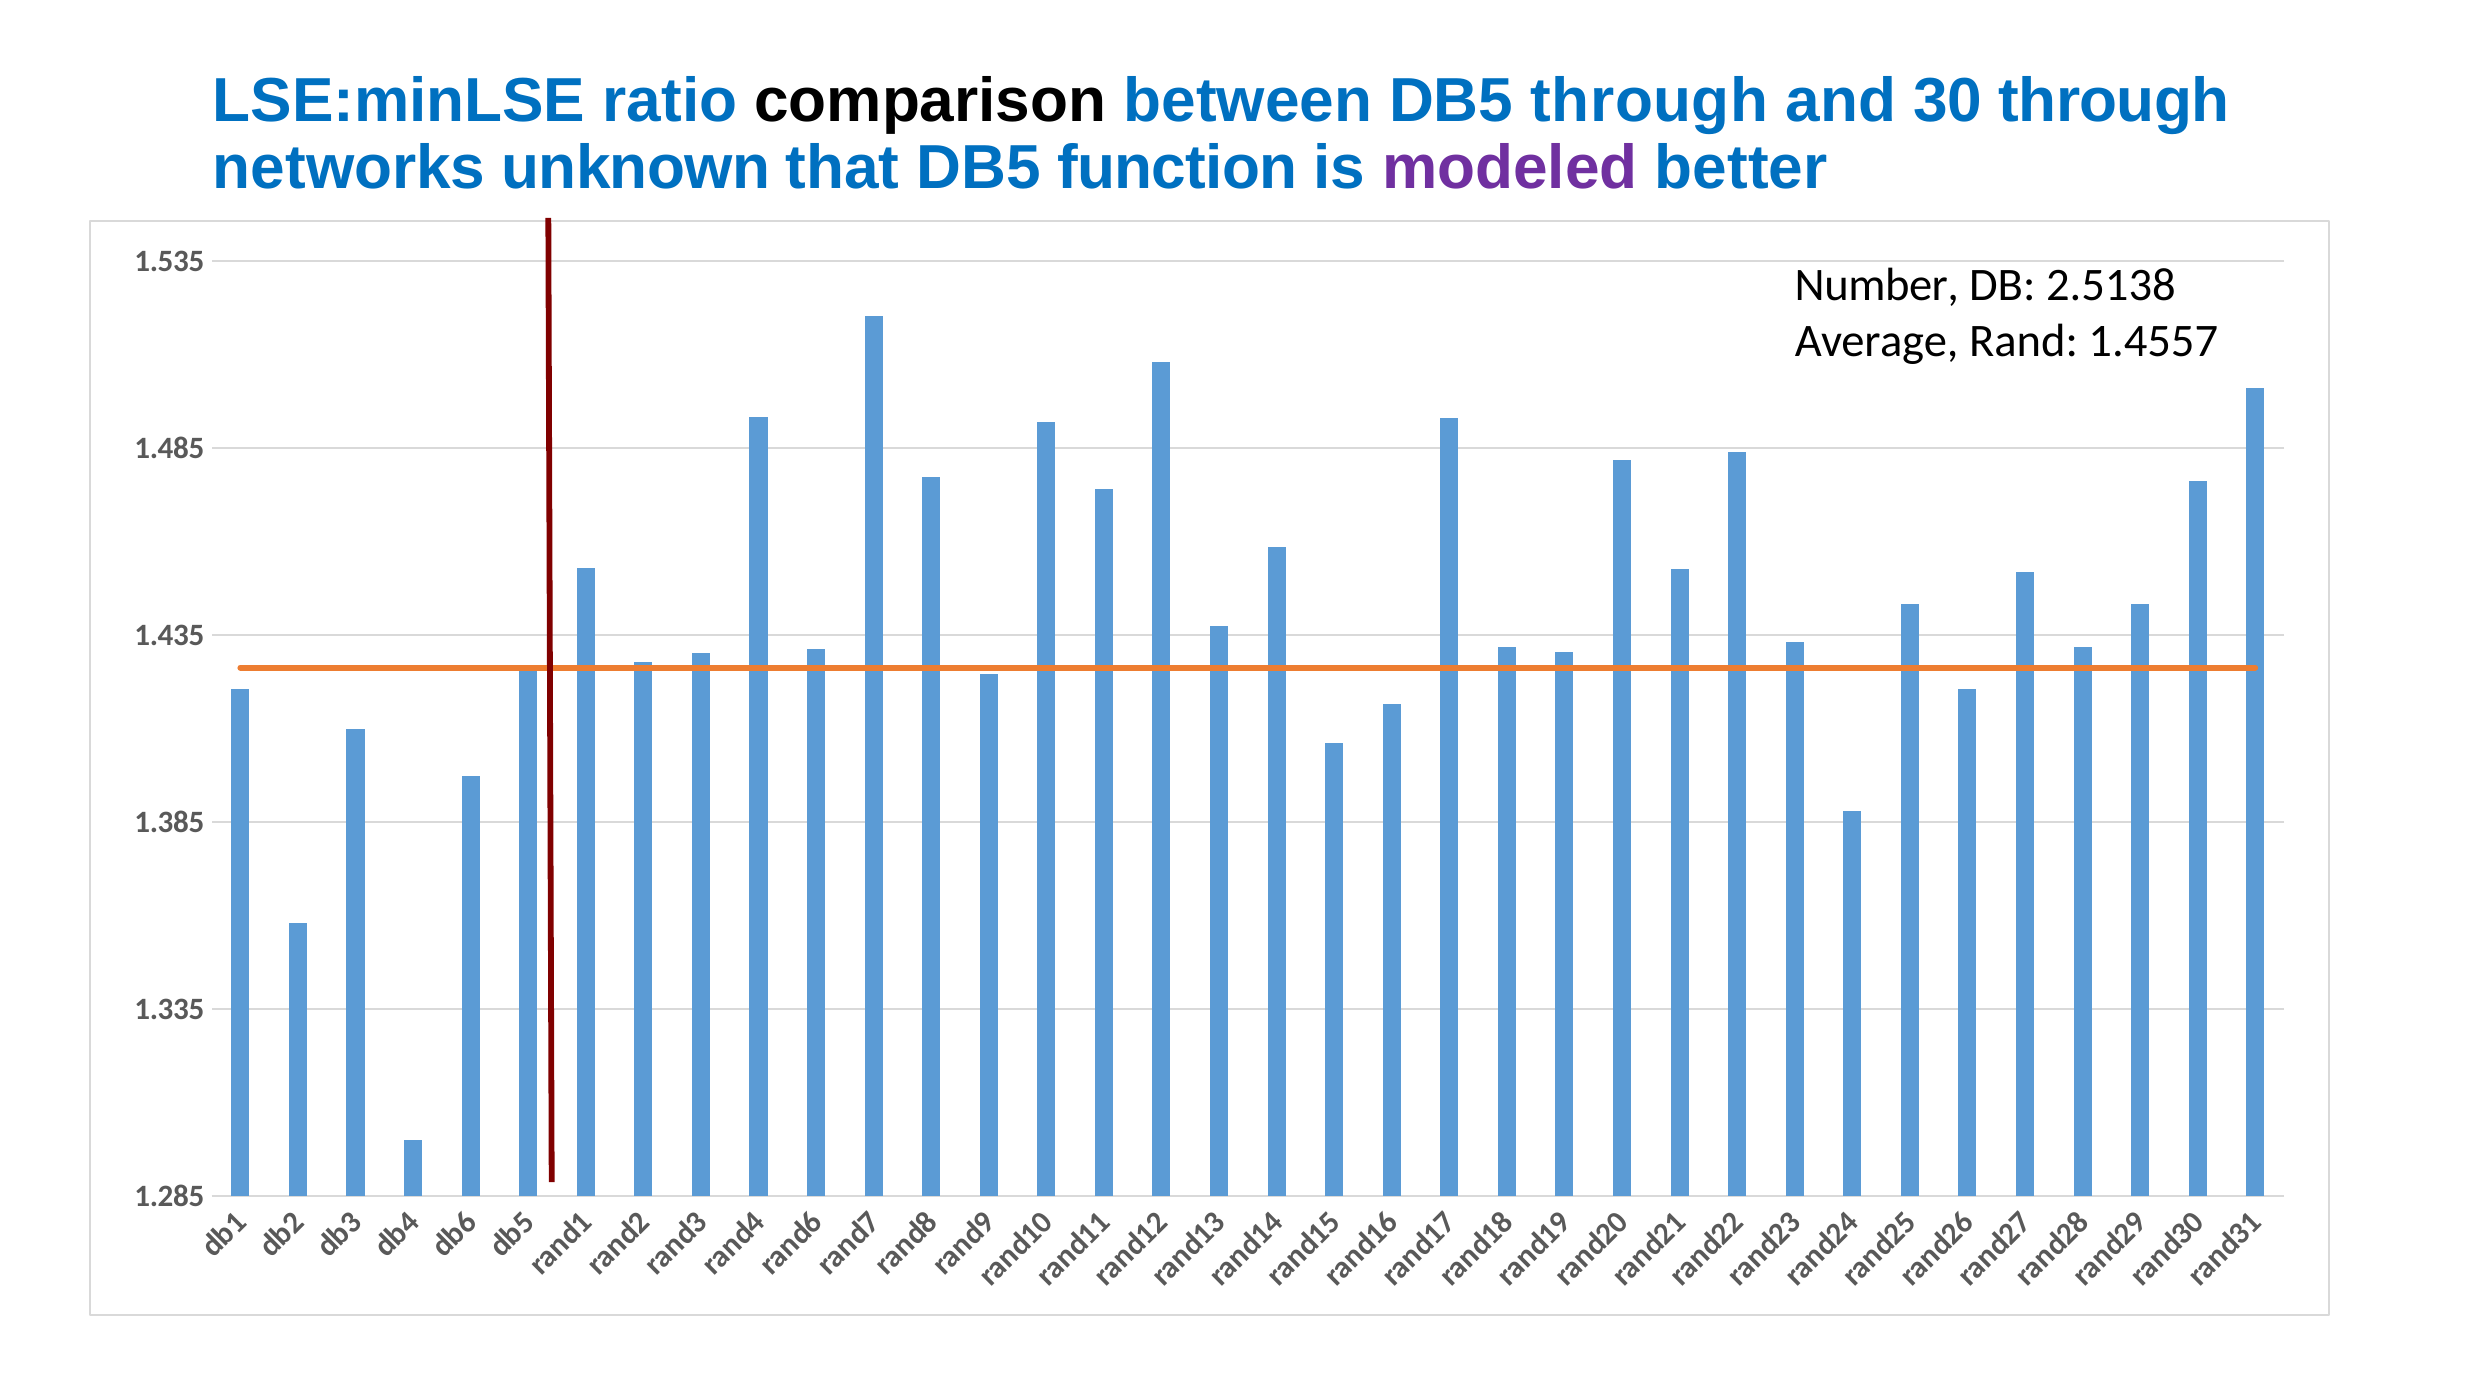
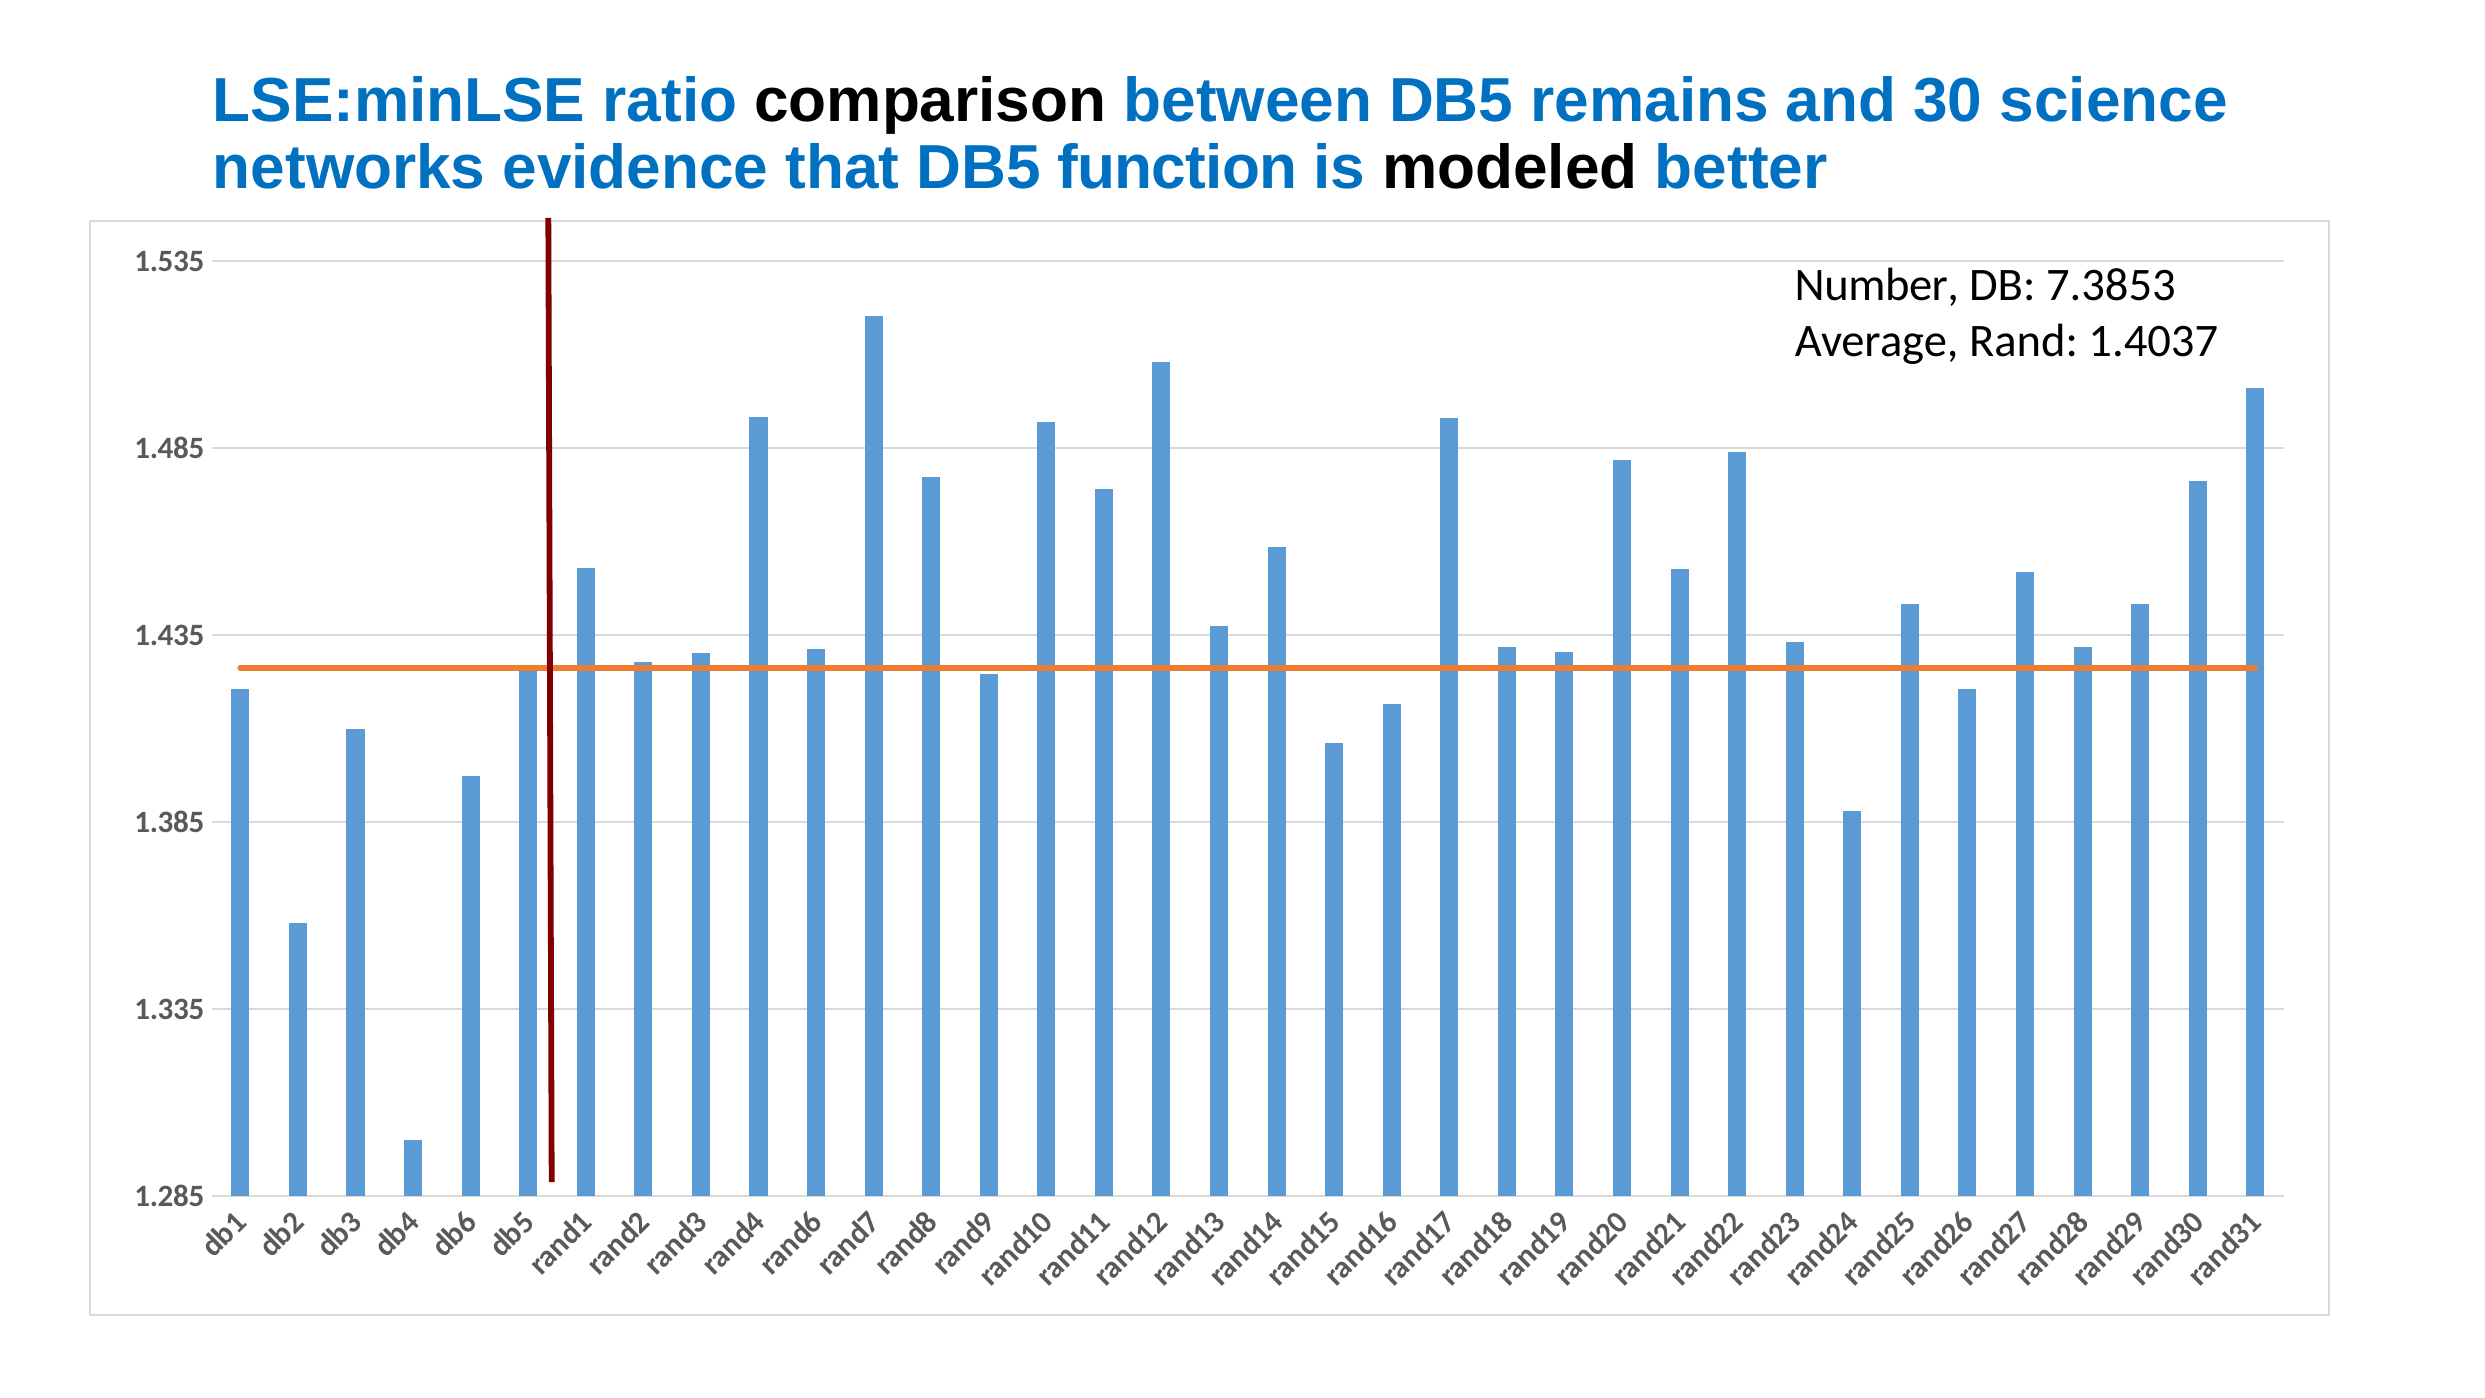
DB5 through: through -> remains
30 through: through -> science
unknown: unknown -> evidence
modeled colour: purple -> black
2.5138: 2.5138 -> 7.3853
1.4557: 1.4557 -> 1.4037
